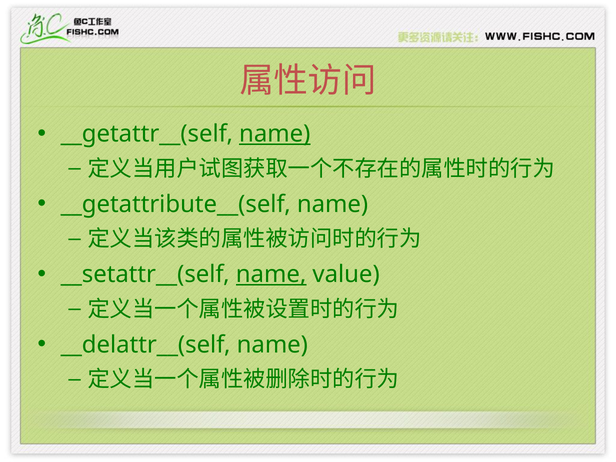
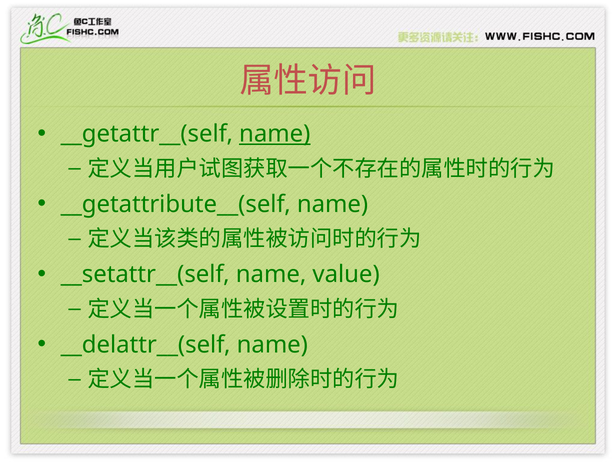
name at (271, 274) underline: present -> none
